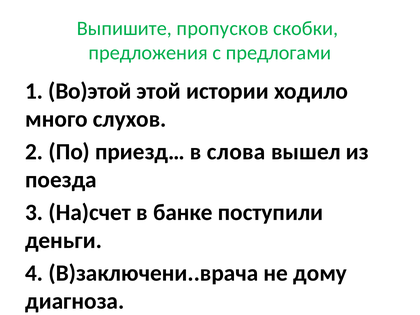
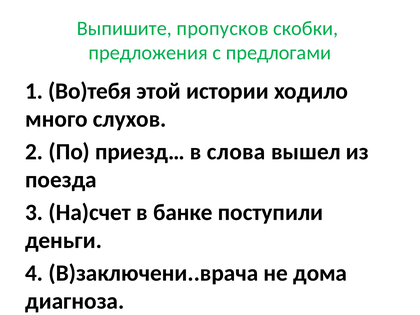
Во)этой: Во)этой -> Во)тебя
дому: дому -> дома
